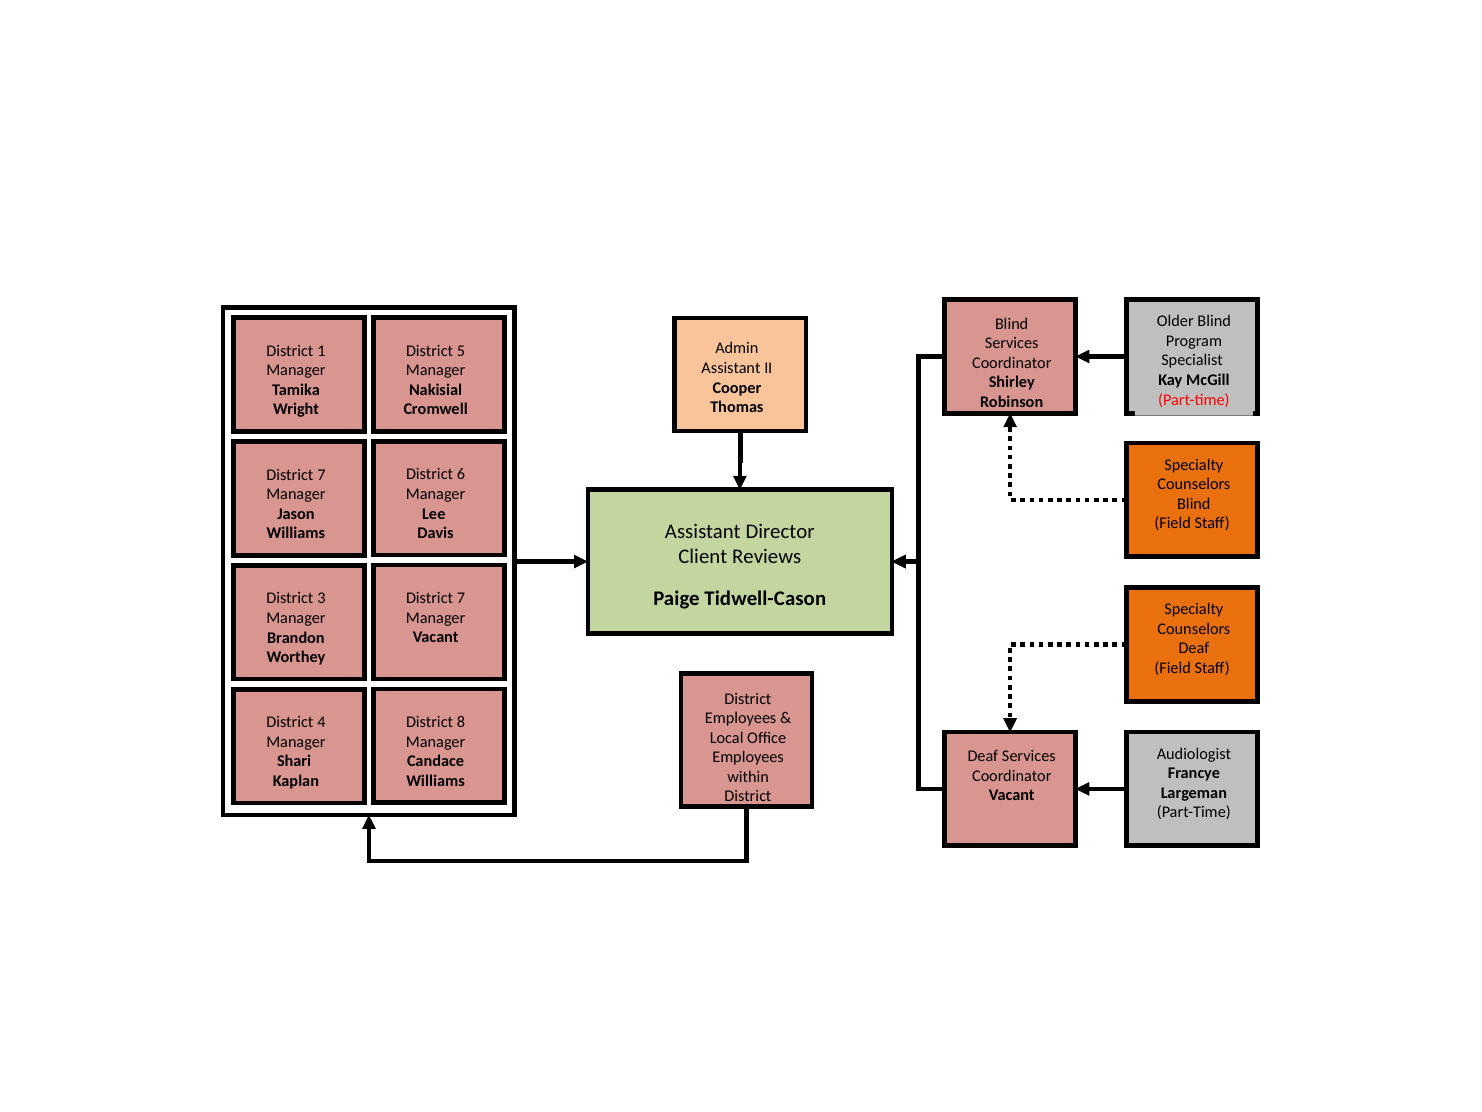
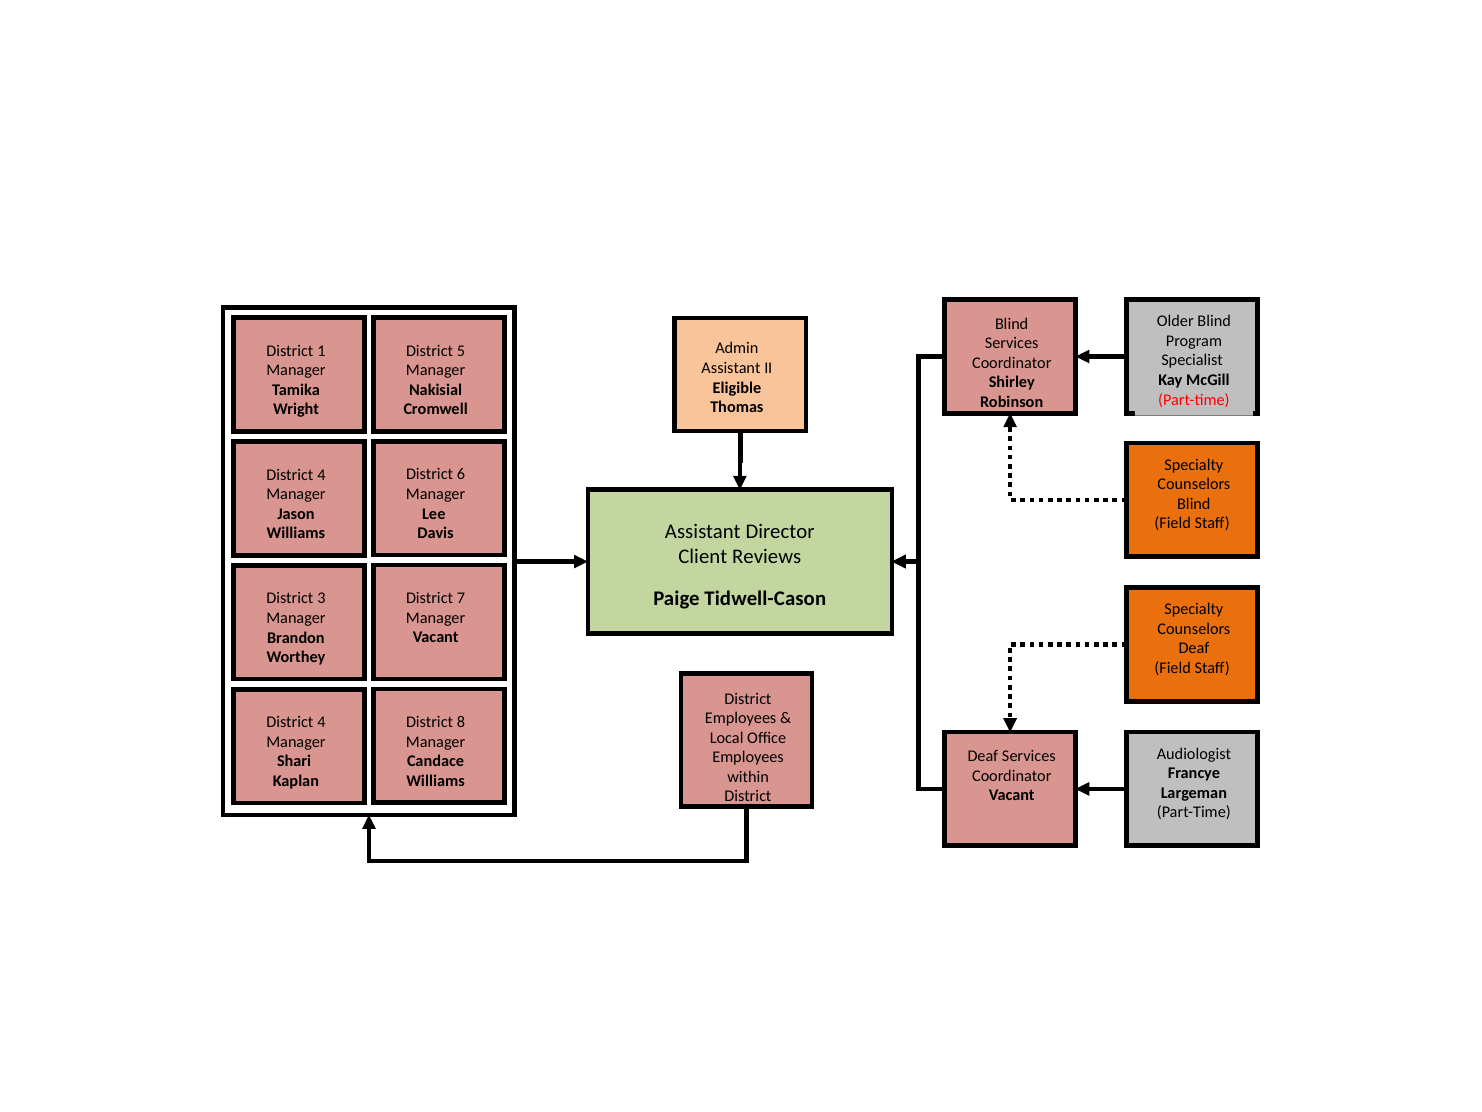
Cooper: Cooper -> Eligible
7 at (321, 474): 7 -> 4
